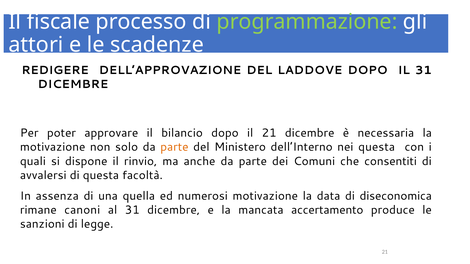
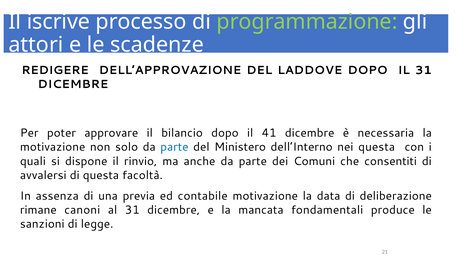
fiscale: fiscale -> iscrive
il 21: 21 -> 41
parte at (174, 147) colour: orange -> blue
quella: quella -> previa
numerosi: numerosi -> contabile
diseconomica: diseconomica -> deliberazione
accertamento: accertamento -> fondamentali
